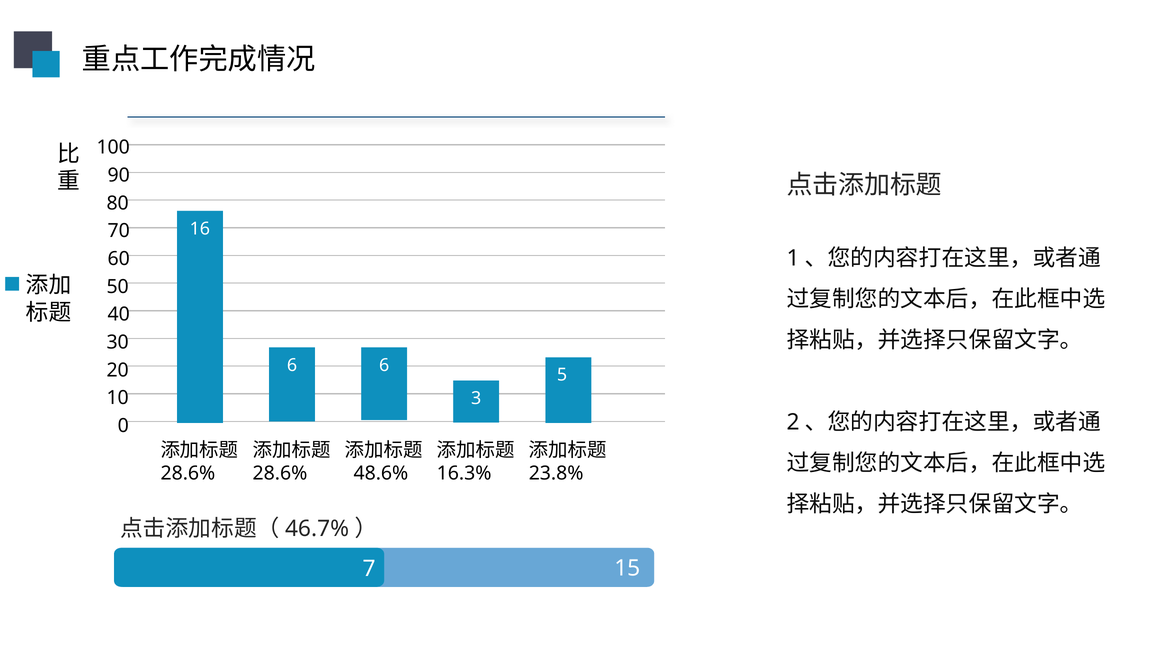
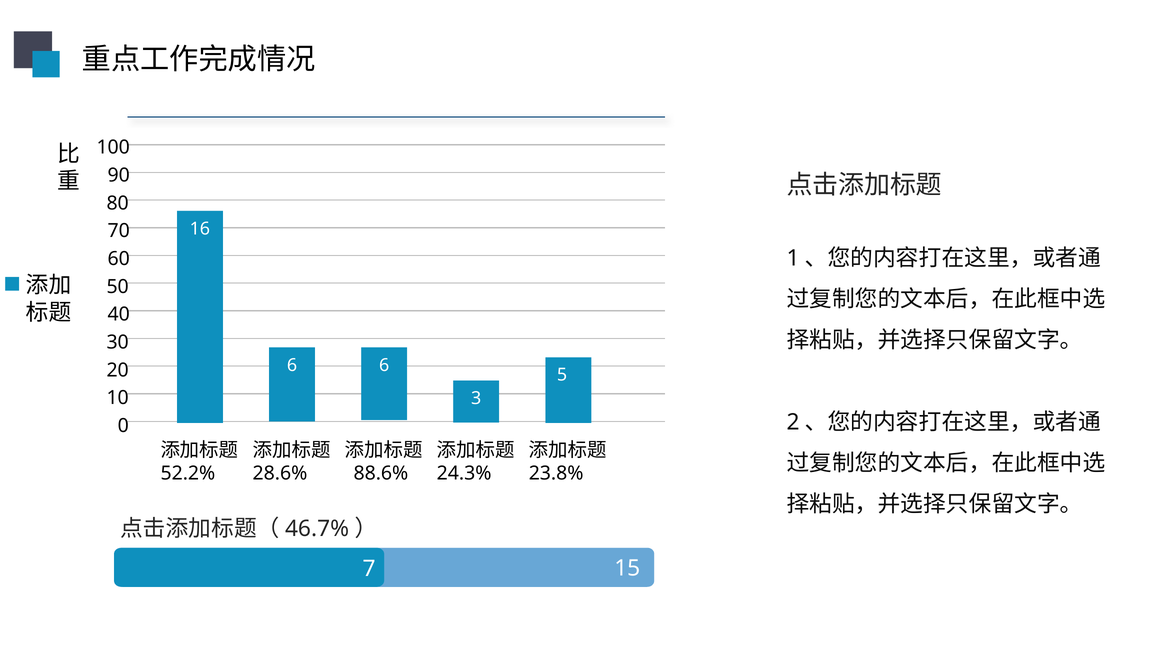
28.6% at (188, 473): 28.6% -> 52.2%
48.6%: 48.6% -> 88.6%
16.3%: 16.3% -> 24.3%
